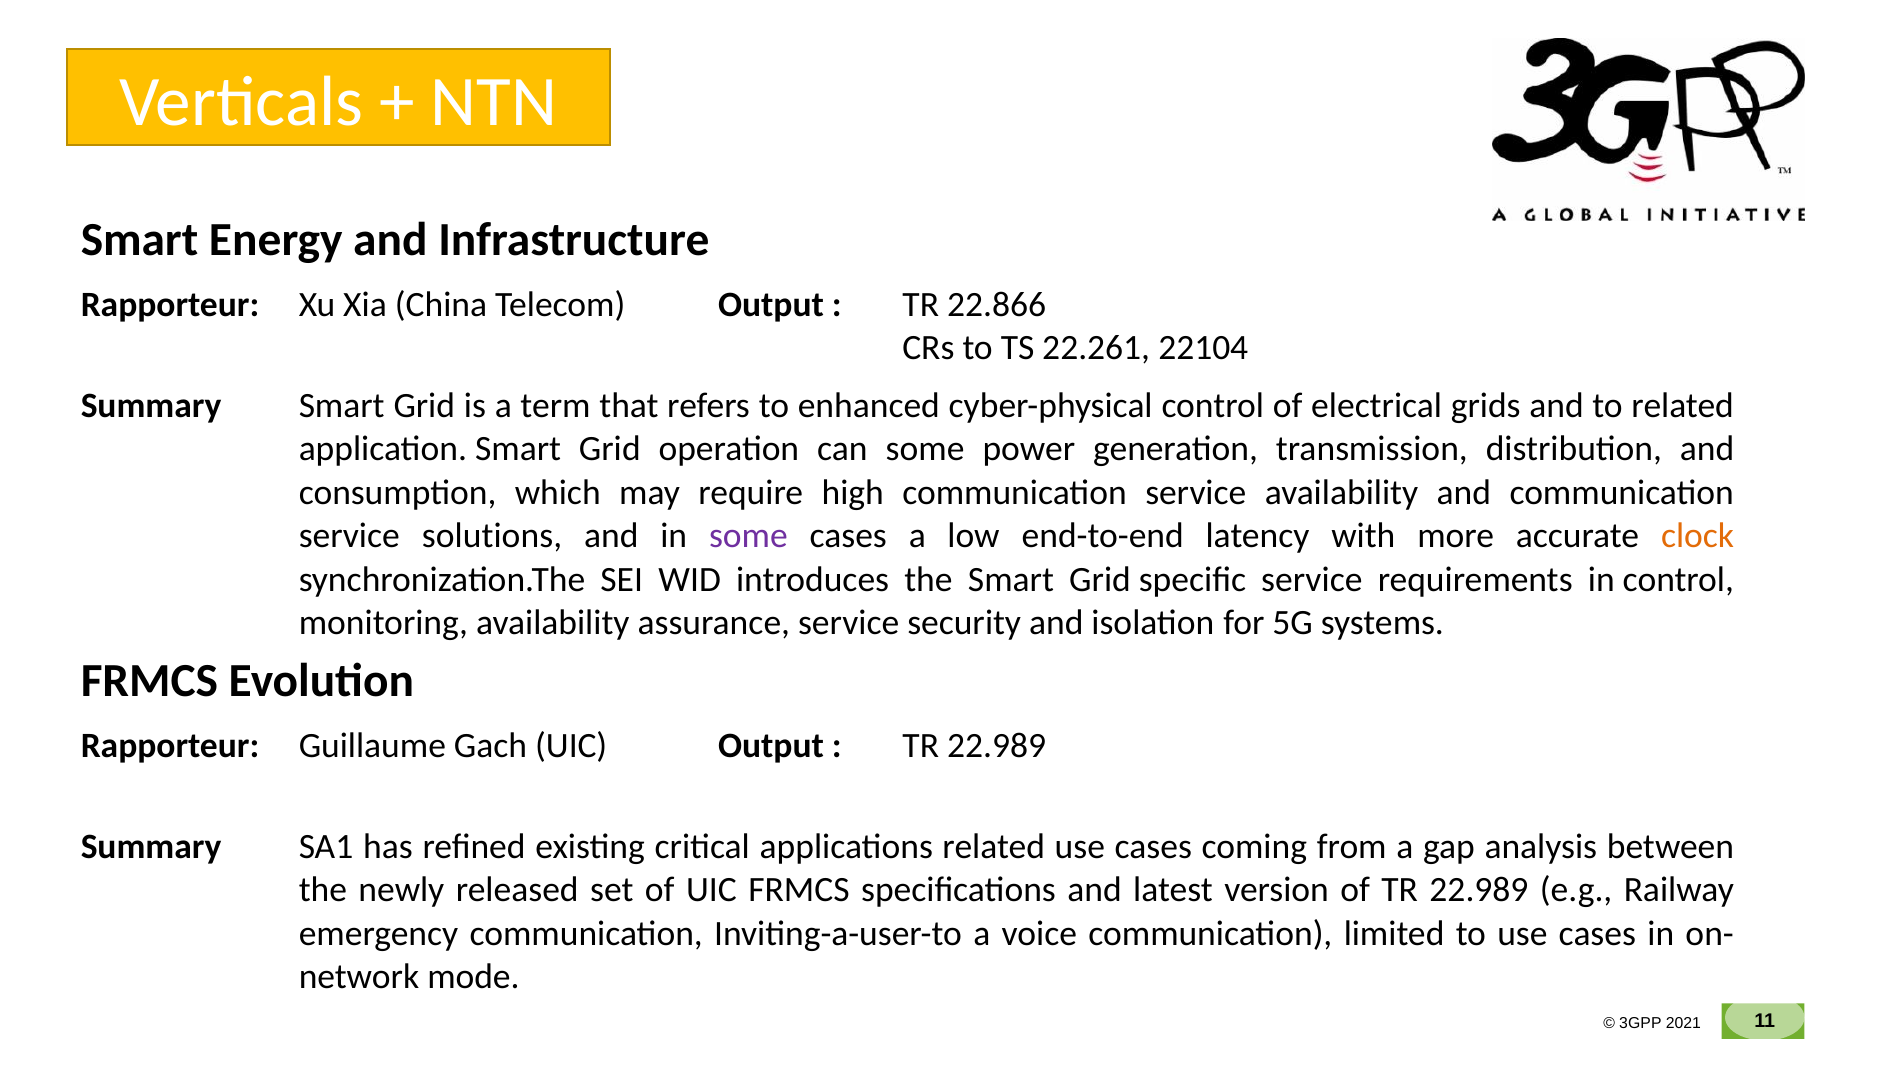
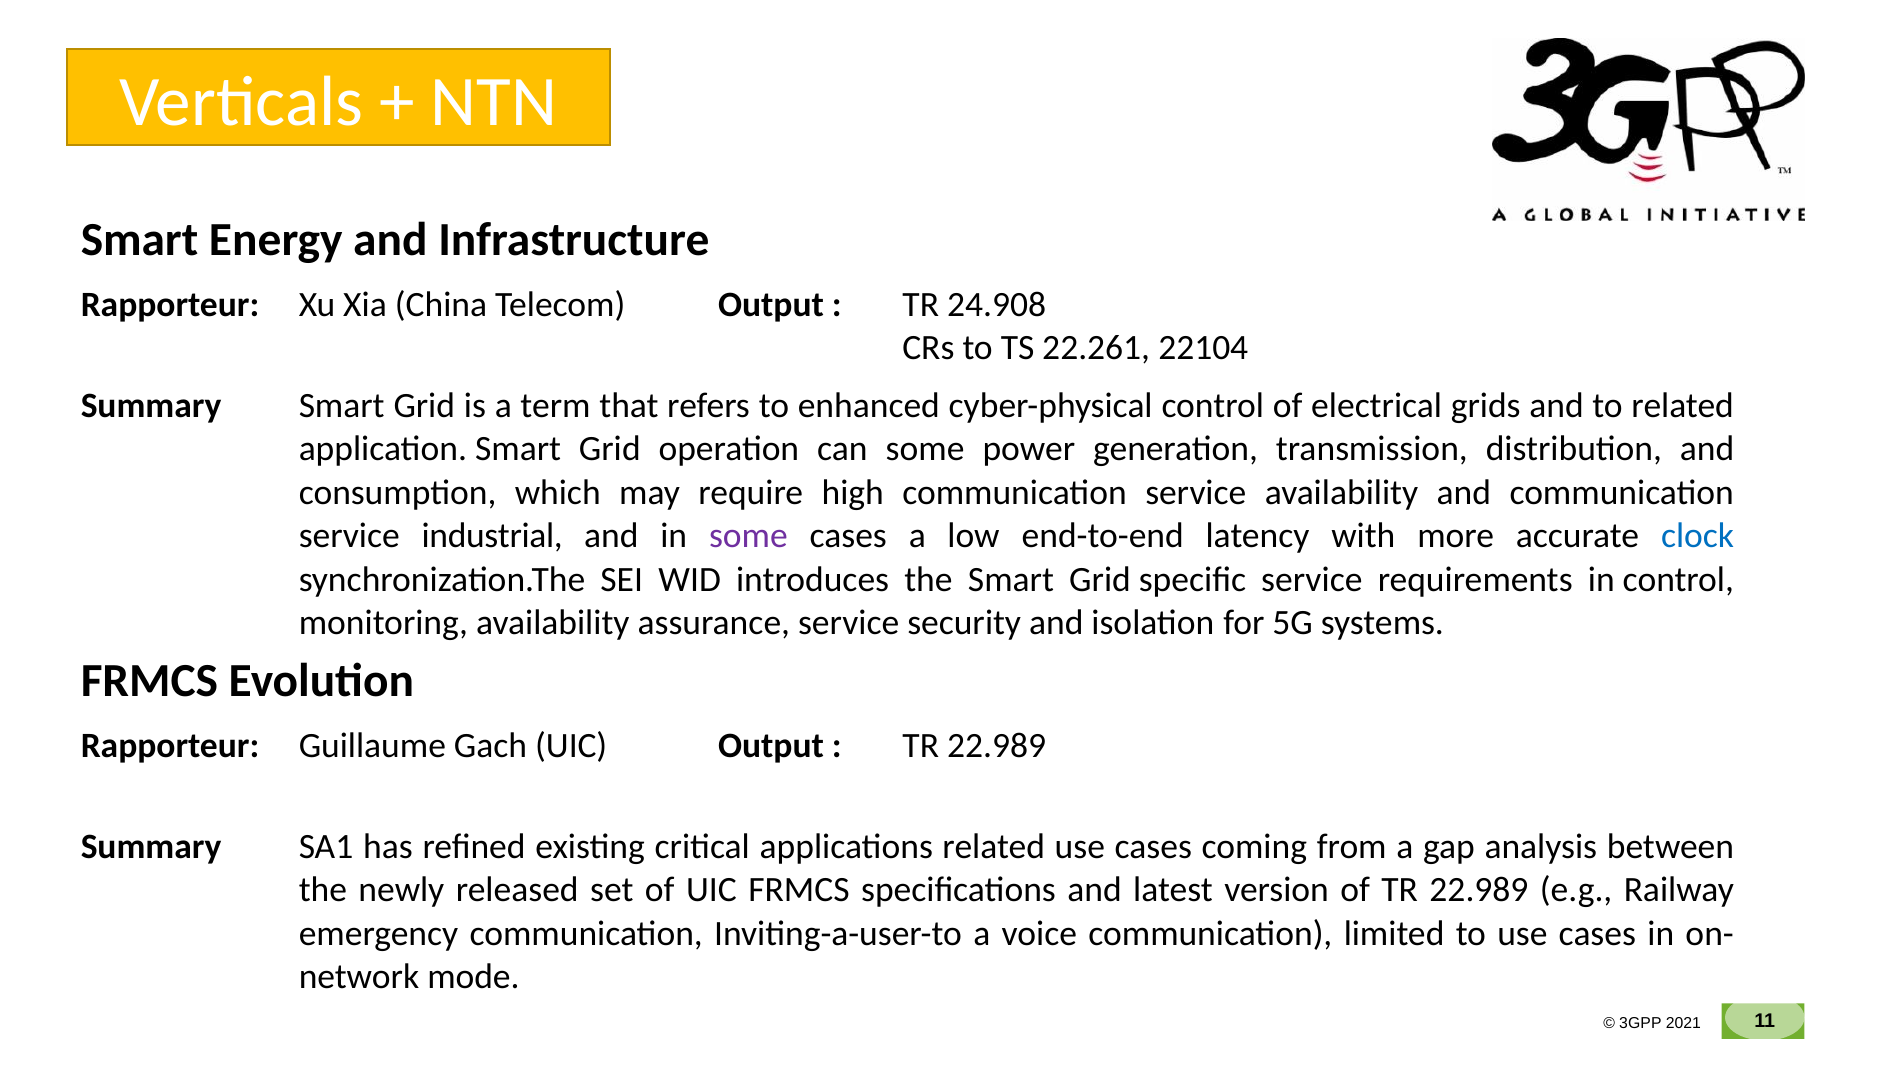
22.866: 22.866 -> 24.908
solutions: solutions -> industrial
clock colour: orange -> blue
